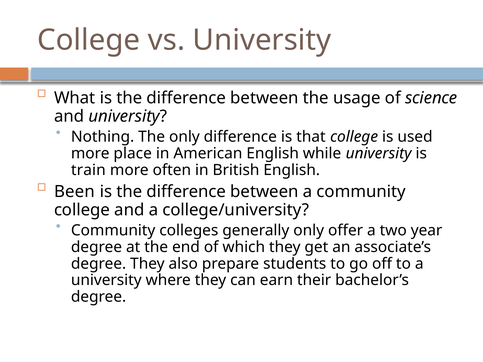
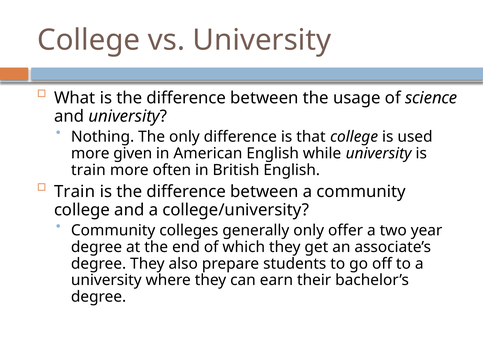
place: place -> given
Been at (75, 192): Been -> Train
